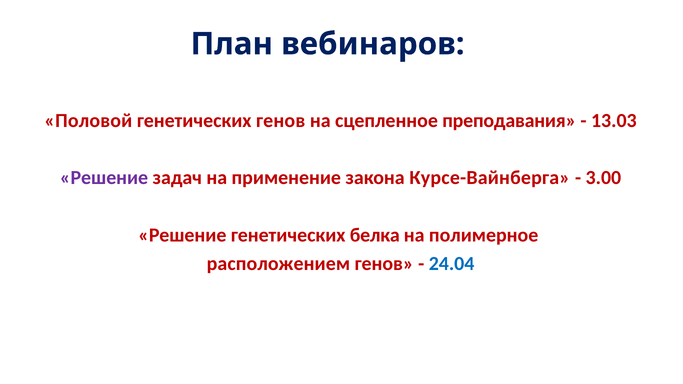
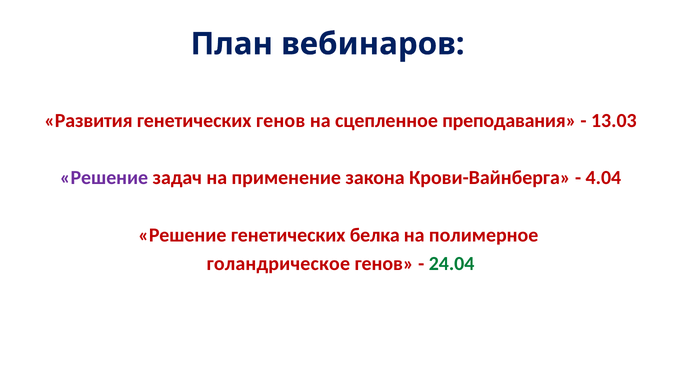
Половой: Половой -> Развития
Курсе-Вайнберга: Курсе-Вайнберга -> Крови-Вайнберга
3.00: 3.00 -> 4.04
расположением: расположением -> голандрическое
24.04 colour: blue -> green
